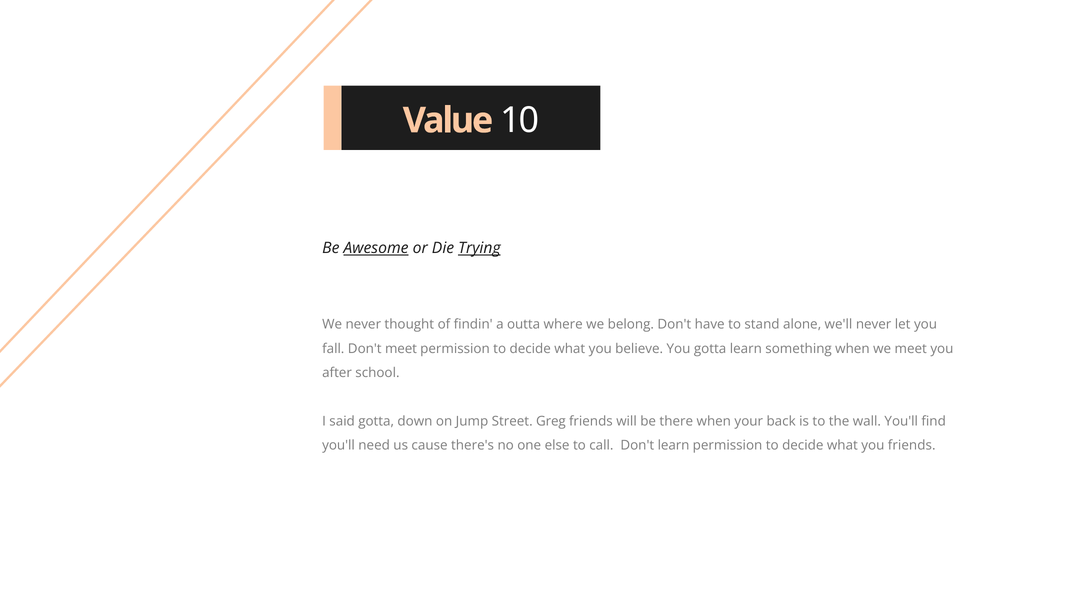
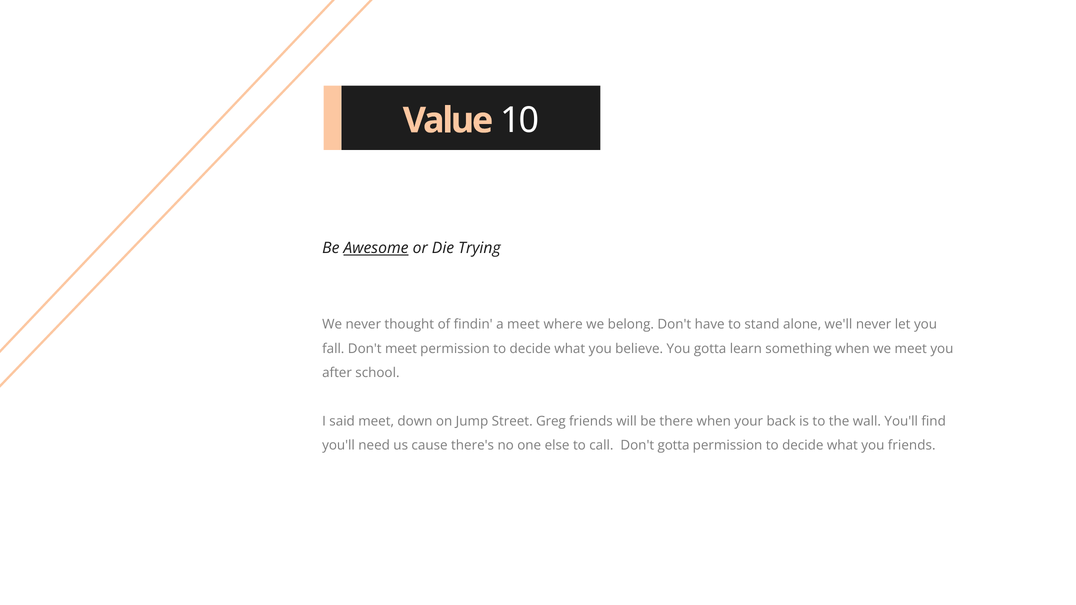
Trying underline: present -> none
a outta: outta -> meet
said gotta: gotta -> meet
Don't learn: learn -> gotta
